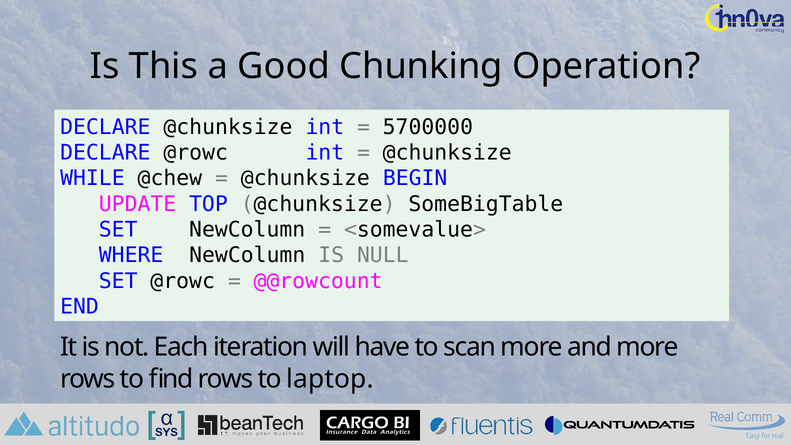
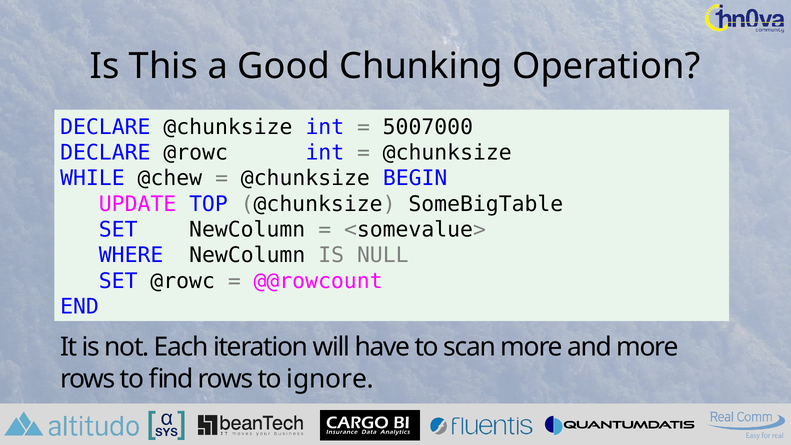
5700000: 5700000 -> 5007000
laptop: laptop -> ignore
